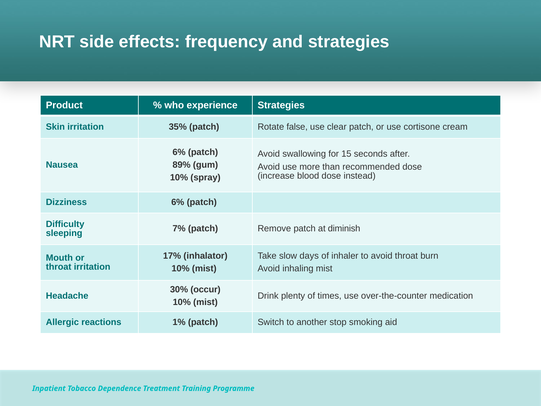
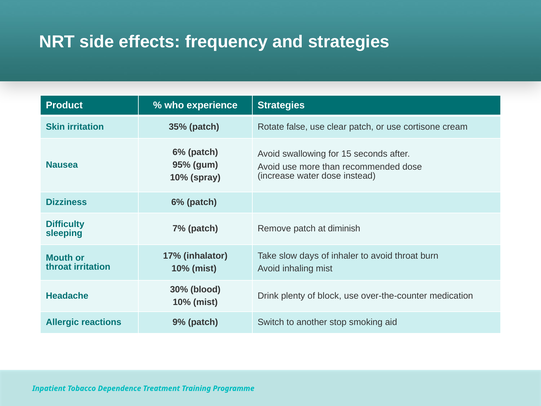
89%: 89% -> 95%
blood: blood -> water
occur: occur -> blood
times: times -> block
1%: 1% -> 9%
